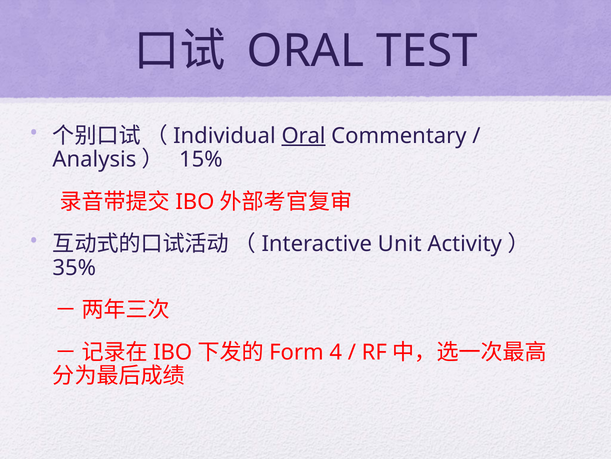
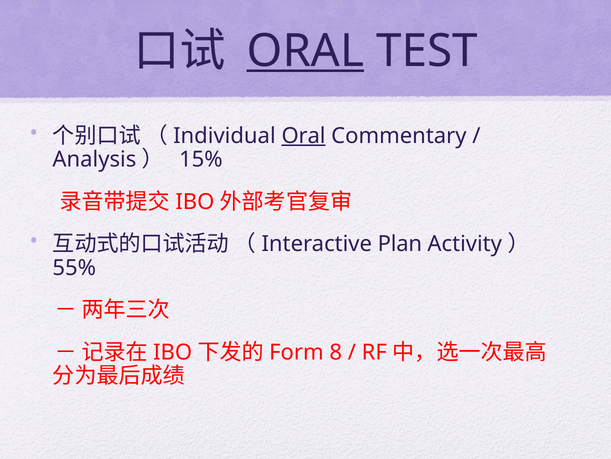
ORAL at (305, 51) underline: none -> present
Unit: Unit -> Plan
35%: 35% -> 55%
4: 4 -> 8
